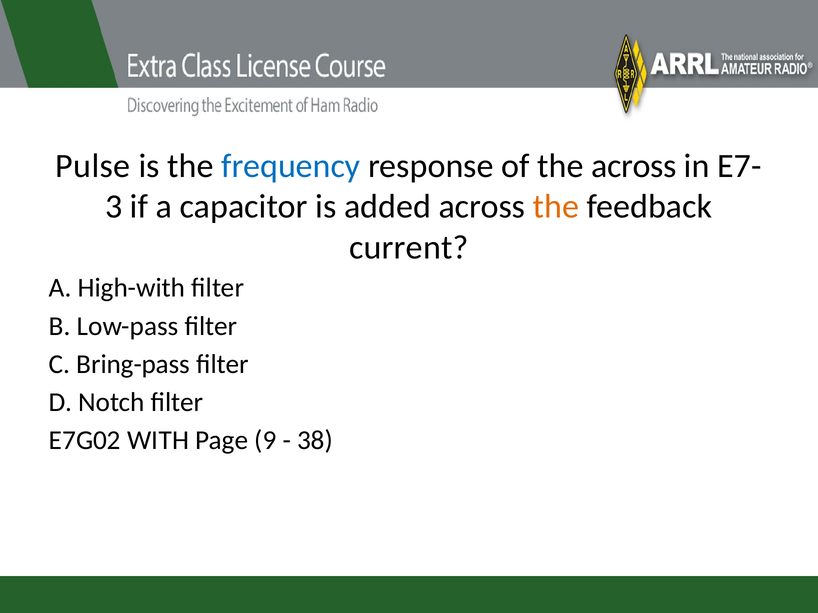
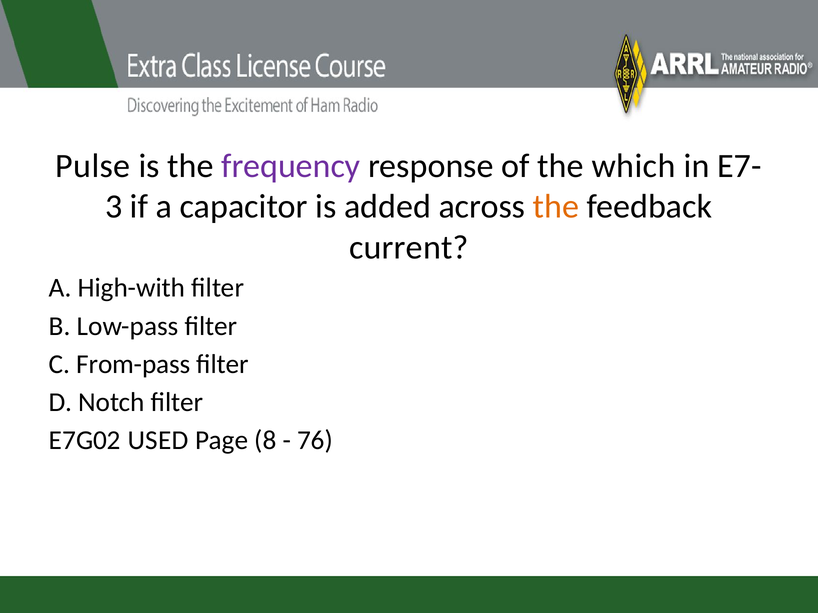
frequency colour: blue -> purple
the across: across -> which
Bring-pass: Bring-pass -> From-pass
WITH: WITH -> USED
9: 9 -> 8
38: 38 -> 76
